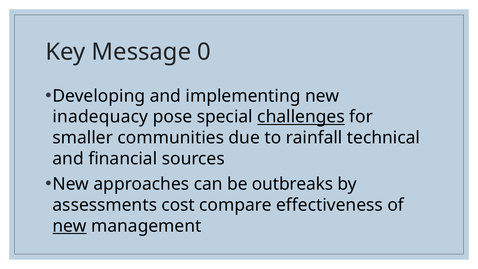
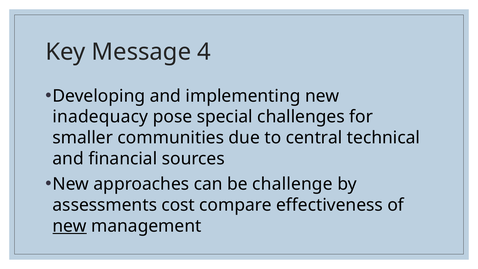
0: 0 -> 4
challenges underline: present -> none
rainfall: rainfall -> central
outbreaks: outbreaks -> challenge
